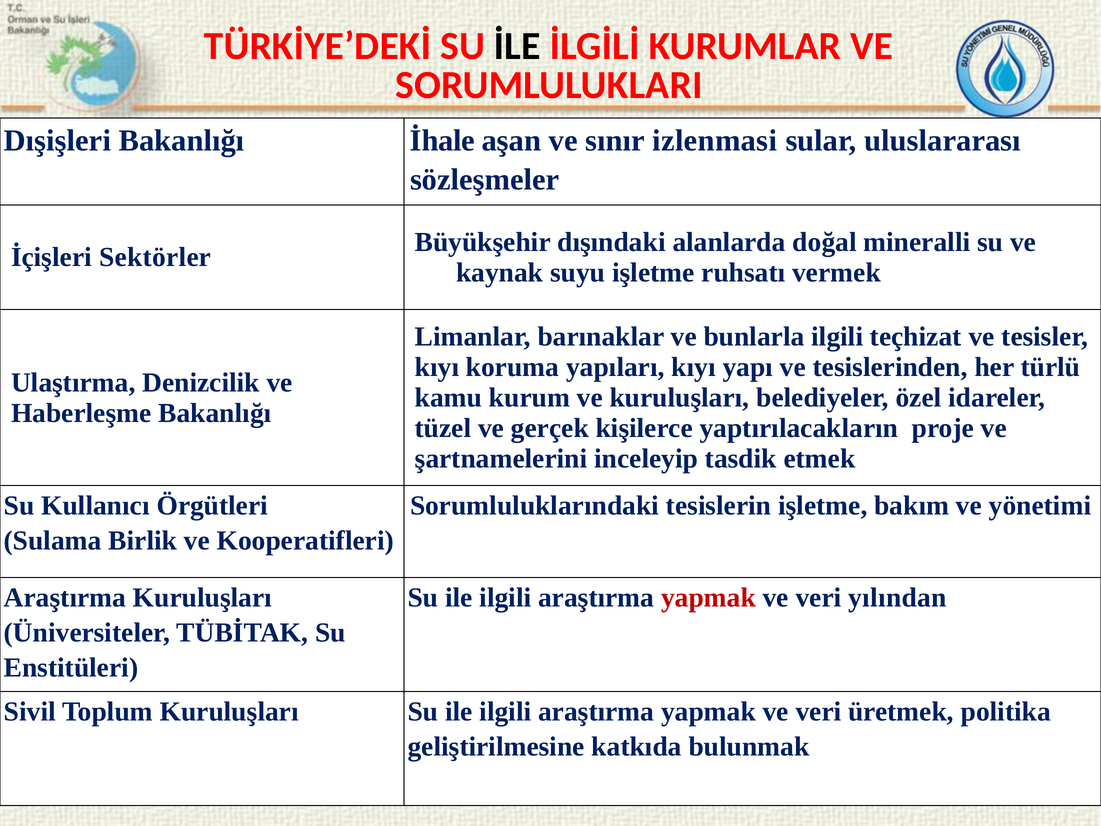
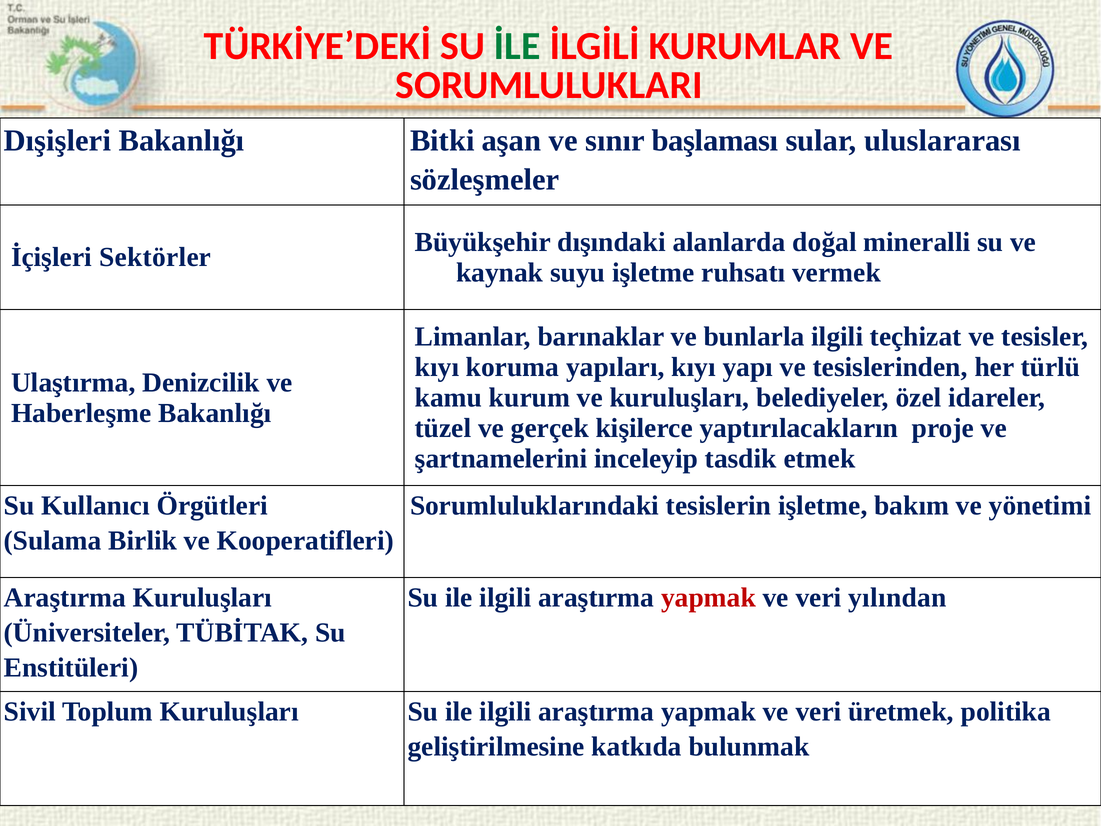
İLE colour: black -> green
İhale: İhale -> Bitki
izlenmasi: izlenmasi -> başlaması
